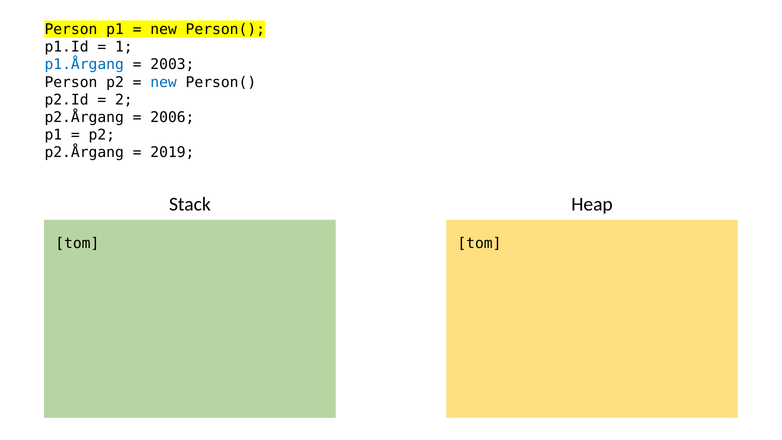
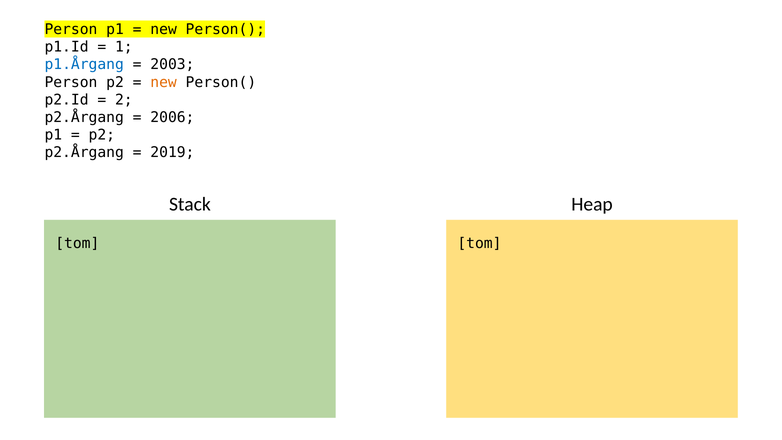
new at (164, 82) colour: blue -> orange
